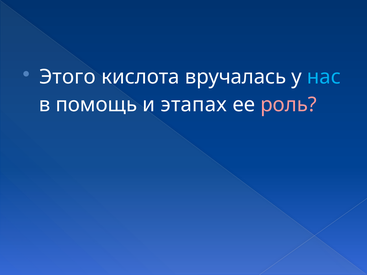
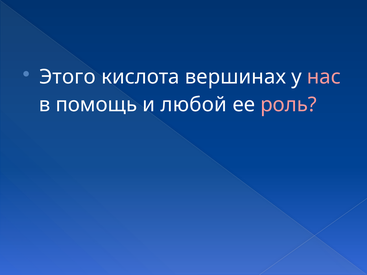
вручалась: вручалась -> вершинах
нас colour: light blue -> pink
этапах: этапах -> любой
